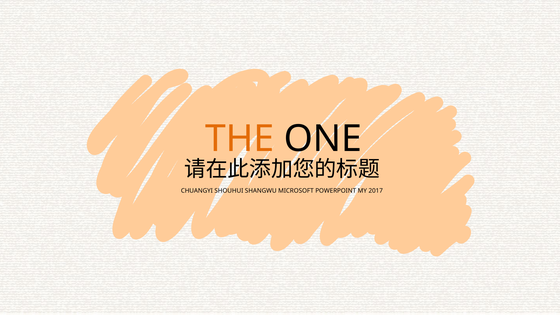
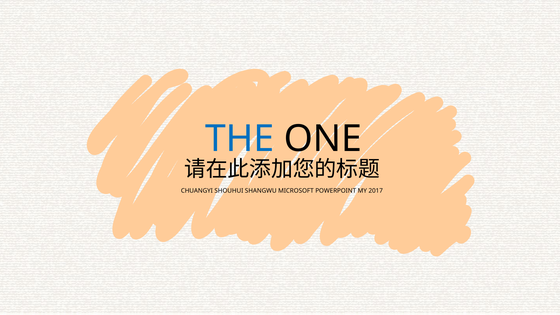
THE colour: orange -> blue
